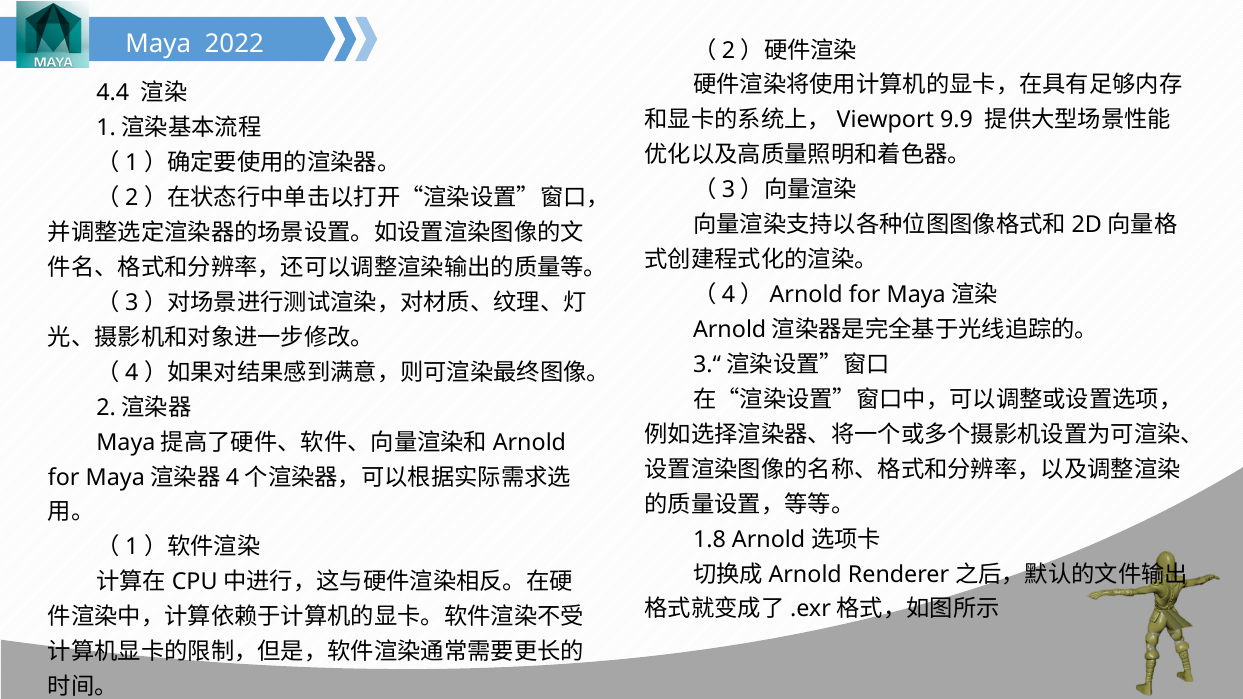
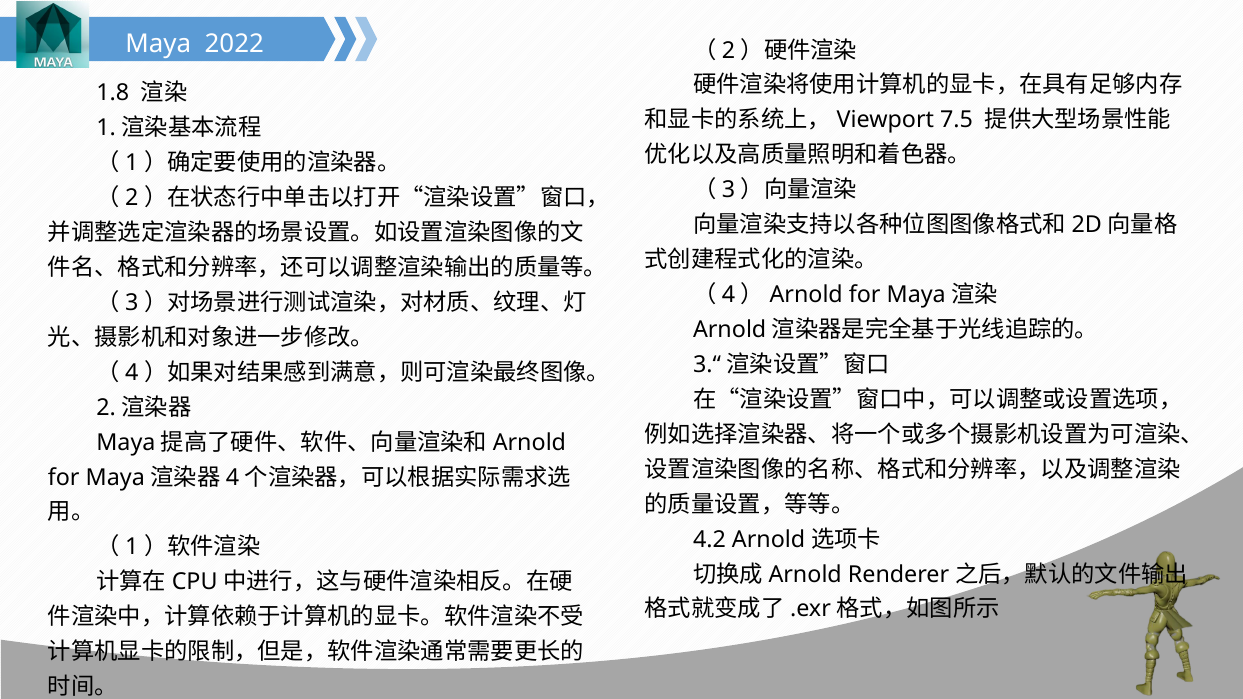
4.4: 4.4 -> 1.8
9.9: 9.9 -> 7.5
1.8: 1.8 -> 4.2
